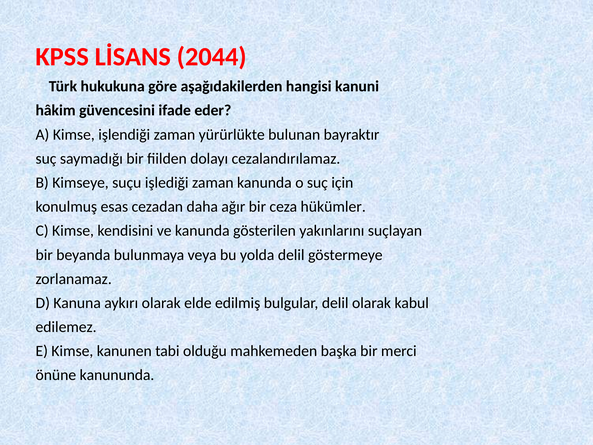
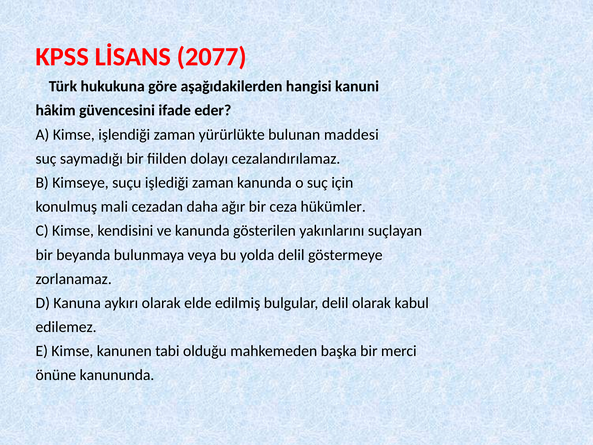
2044: 2044 -> 2077
bayraktır: bayraktır -> maddesi
esas: esas -> mali
